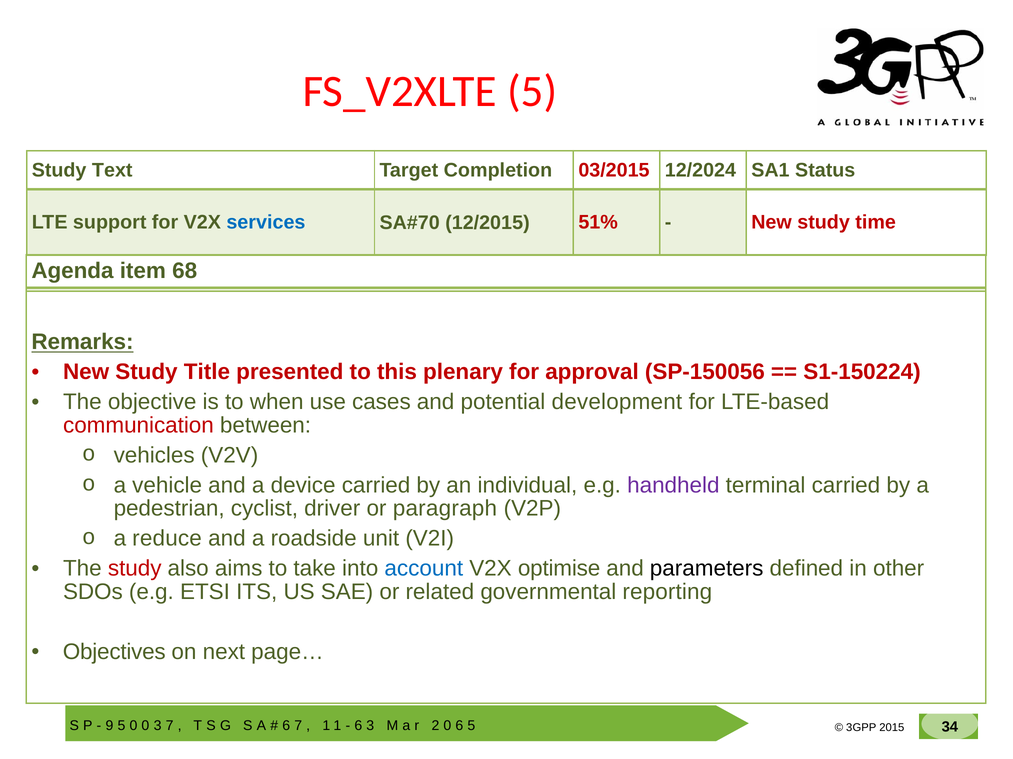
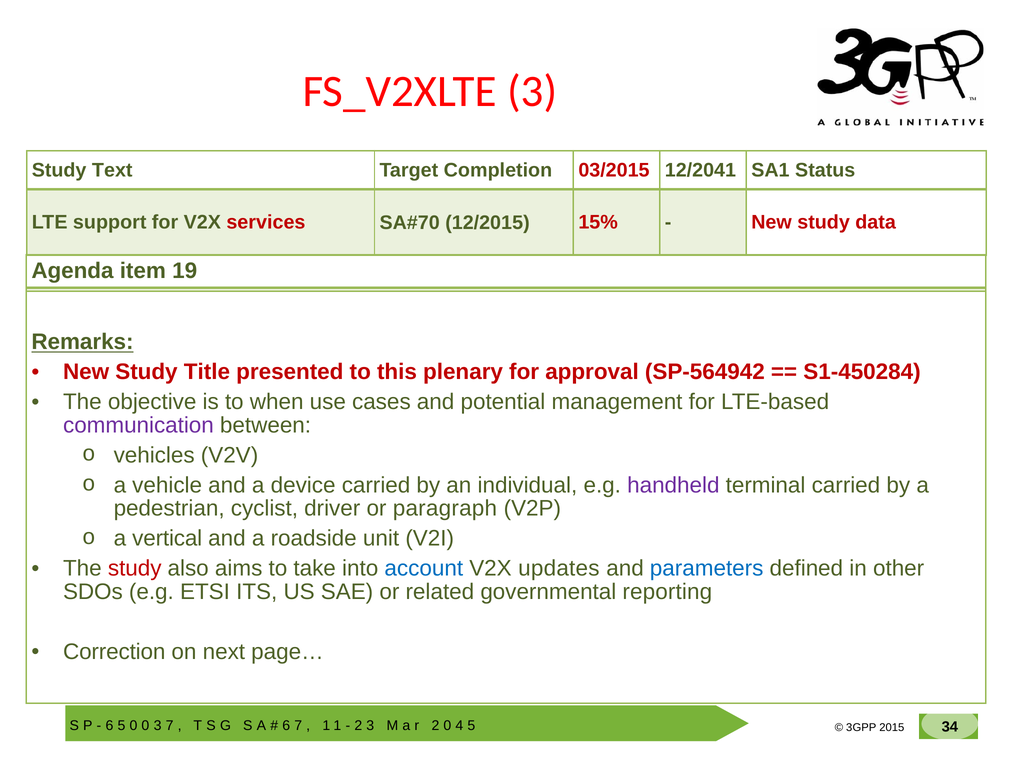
FS_V2XLTE 5: 5 -> 3
12/2024: 12/2024 -> 12/2041
services colour: blue -> red
51%: 51% -> 15%
time: time -> data
68: 68 -> 19
SP-150056: SP-150056 -> SP-564942
S1-150224: S1-150224 -> S1-450284
development: development -> management
communication colour: red -> purple
reduce: reduce -> vertical
optimise: optimise -> updates
parameters colour: black -> blue
Objectives: Objectives -> Correction
9 at (109, 727): 9 -> 6
6 at (358, 727): 6 -> 2
6 at (459, 727): 6 -> 4
